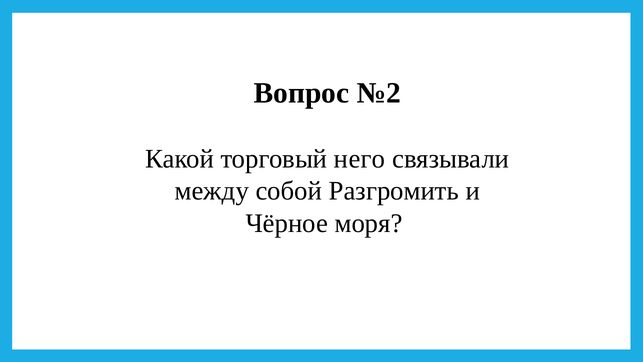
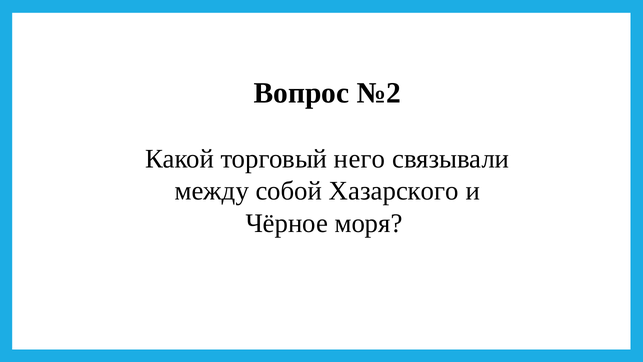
Разгромить: Разгромить -> Хазарского
